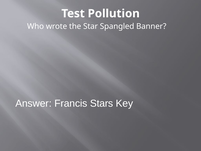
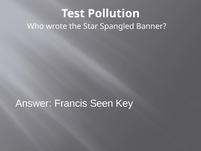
Stars: Stars -> Seen
